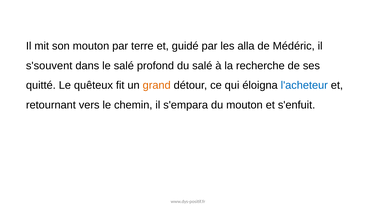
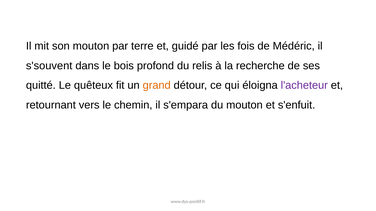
alla: alla -> fois
le salé: salé -> bois
du salé: salé -> relis
l'acheteur colour: blue -> purple
